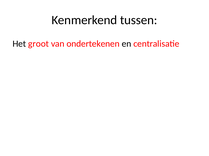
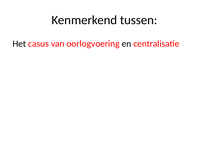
groot: groot -> casus
ondertekenen: ondertekenen -> oorlogvoering
